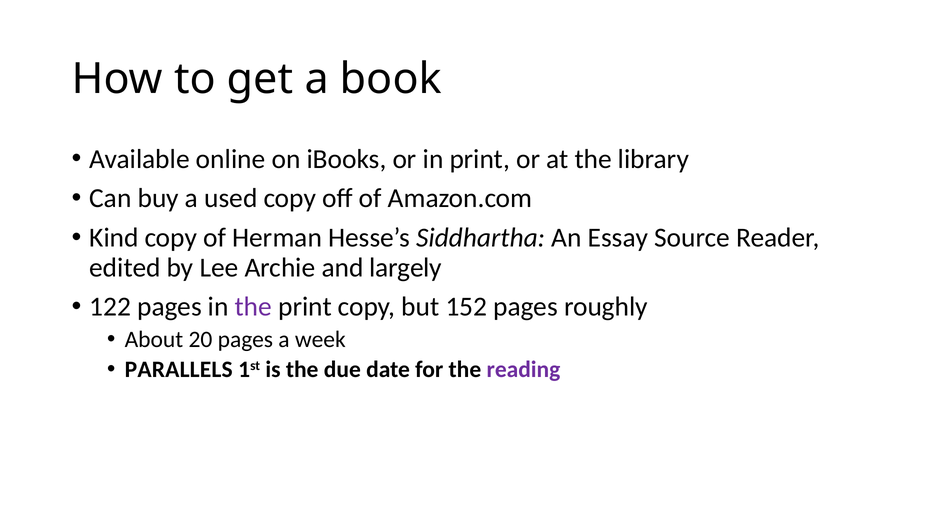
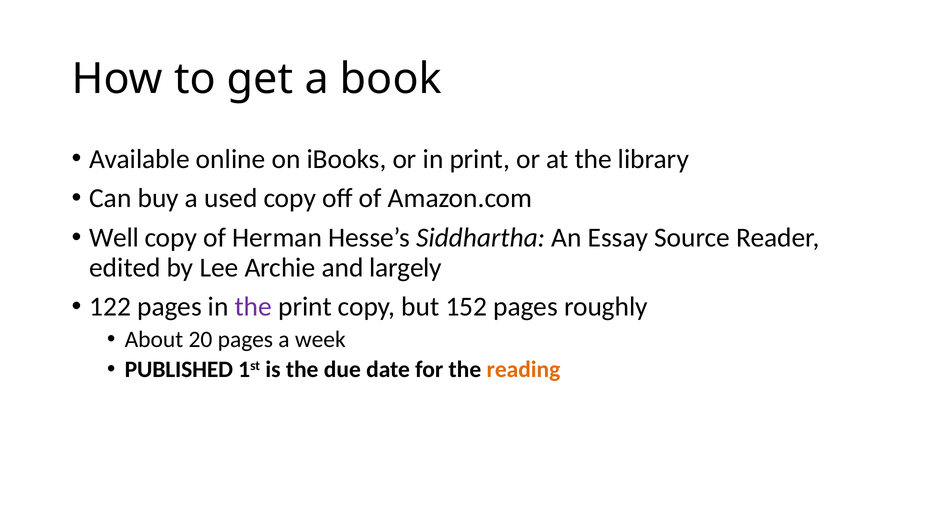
Kind: Kind -> Well
PARALLELS: PARALLELS -> PUBLISHED
reading colour: purple -> orange
